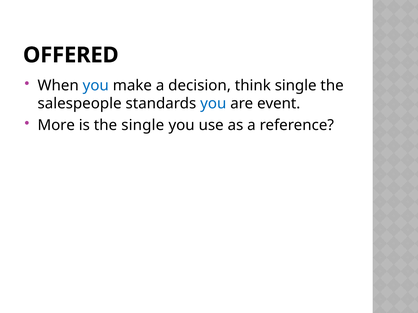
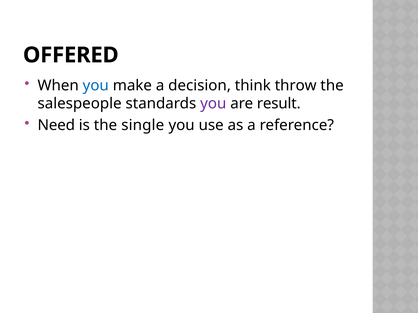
think single: single -> throw
you at (213, 104) colour: blue -> purple
event: event -> result
More: More -> Need
